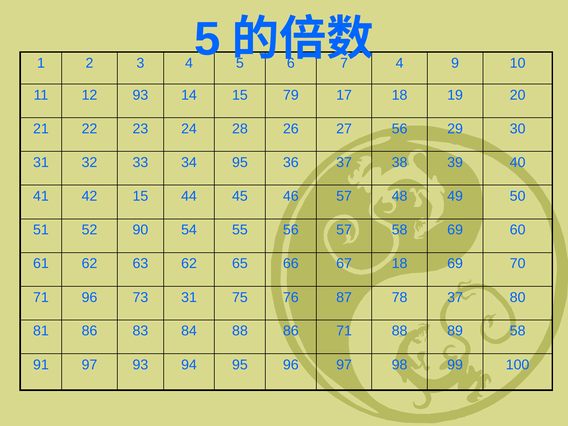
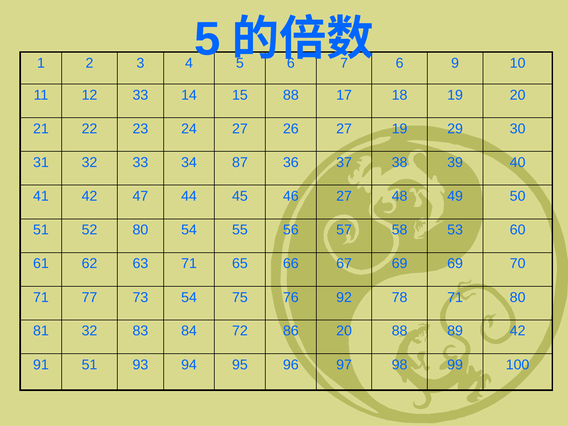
4 at (400, 63): 4 -> 6
12 93: 93 -> 33
15 79: 79 -> 88
24 28: 28 -> 27
27 56: 56 -> 19
34 95: 95 -> 87
42 15: 15 -> 47
46 57: 57 -> 27
52 90: 90 -> 80
58 69: 69 -> 53
63 62: 62 -> 71
67 18: 18 -> 69
71 96: 96 -> 77
73 31: 31 -> 54
87: 87 -> 92
78 37: 37 -> 71
81 86: 86 -> 32
84 88: 88 -> 72
86 71: 71 -> 20
89 58: 58 -> 42
91 97: 97 -> 51
